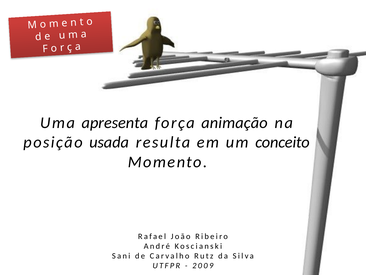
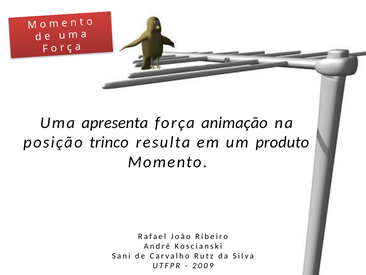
usada: usada -> trinco
conceito: conceito -> produto
